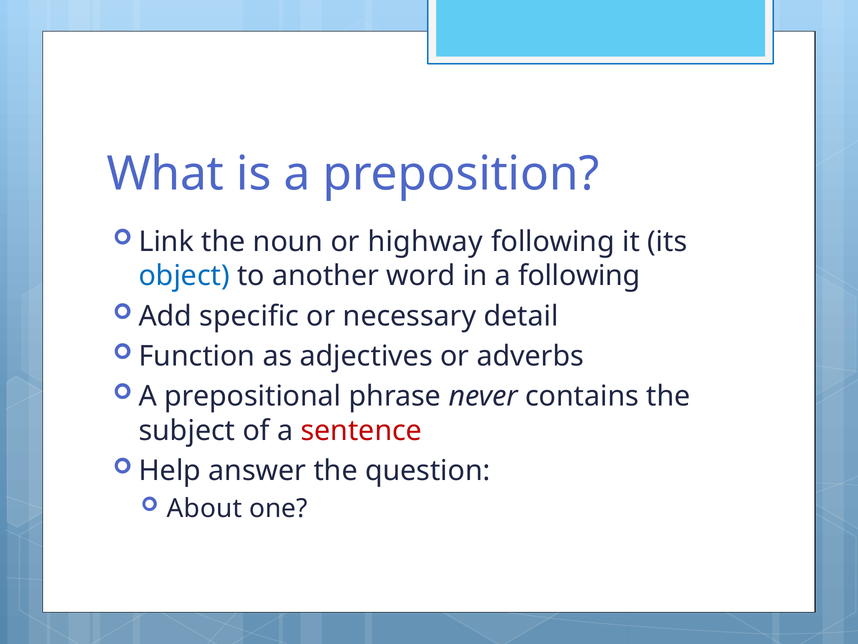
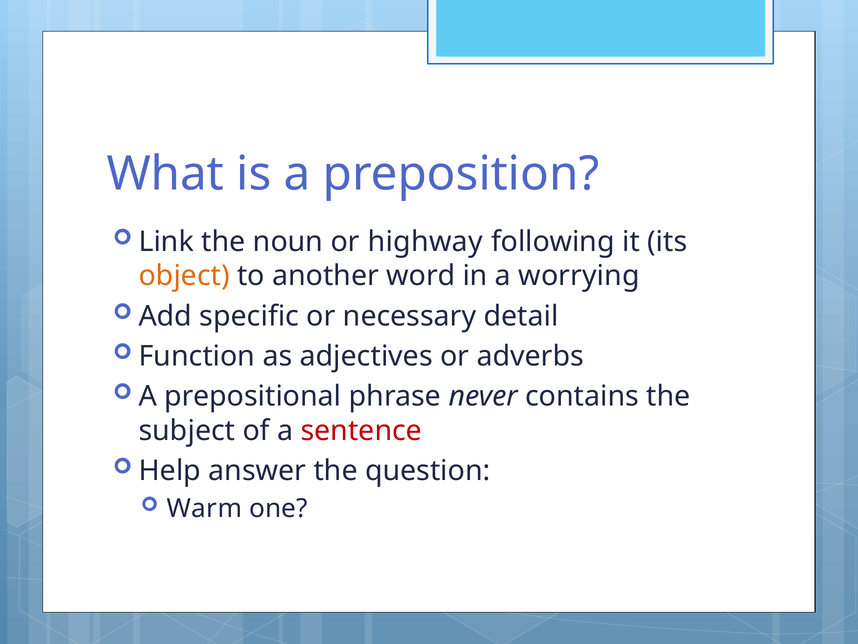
object colour: blue -> orange
a following: following -> worrying
About: About -> Warm
